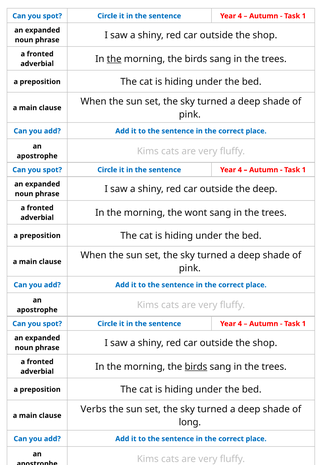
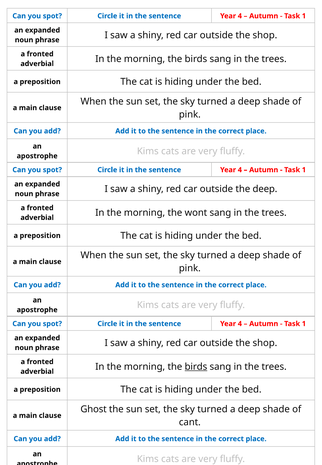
the at (114, 59) underline: present -> none
Verbs: Verbs -> Ghost
long: long -> cant
